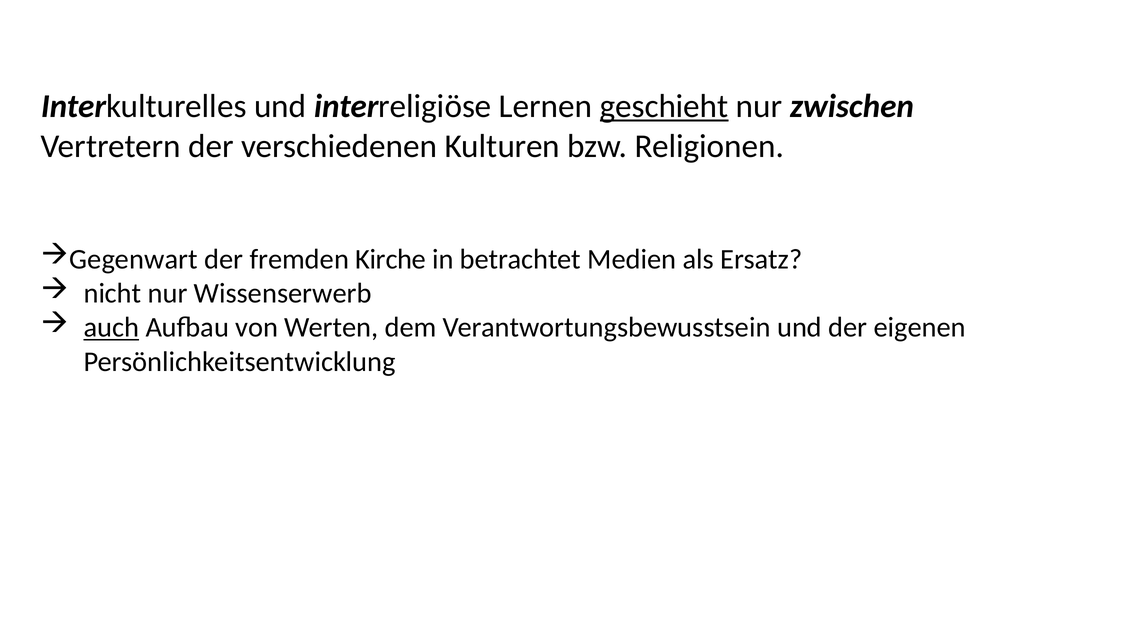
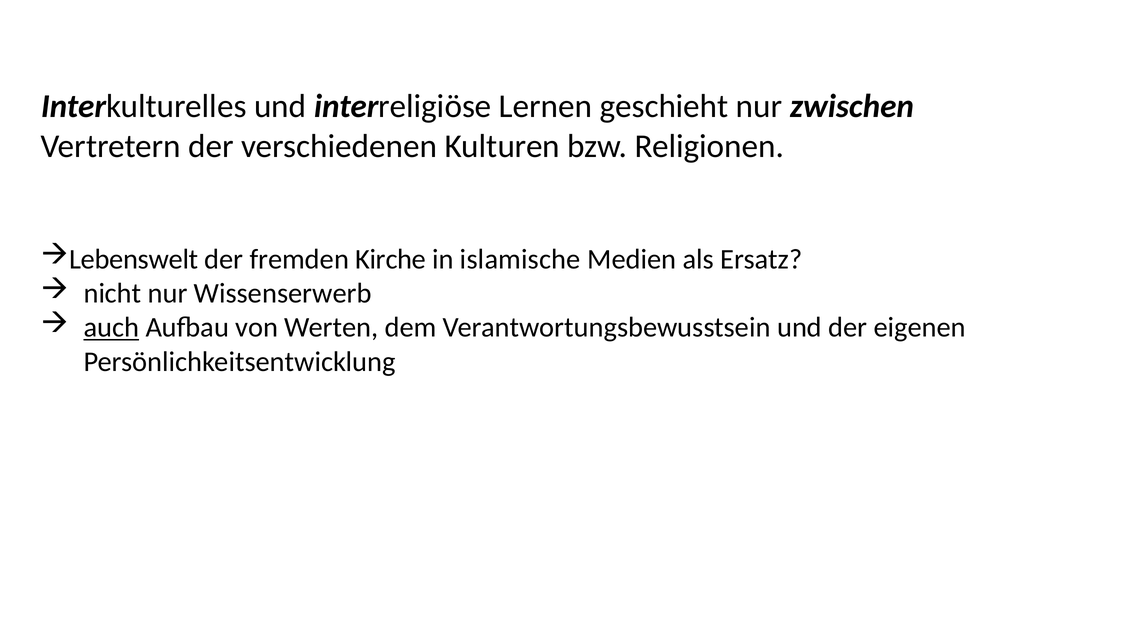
geschieht underline: present -> none
Gegenwart: Gegenwart -> Lebenswelt
betrachtet: betrachtet -> islamische
